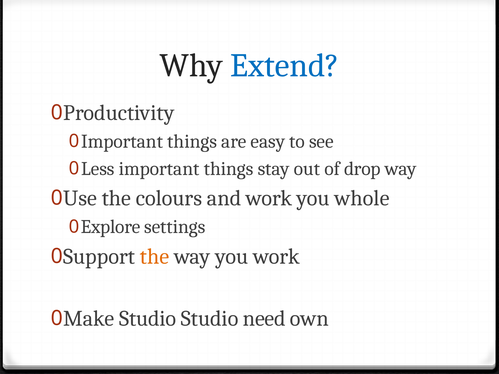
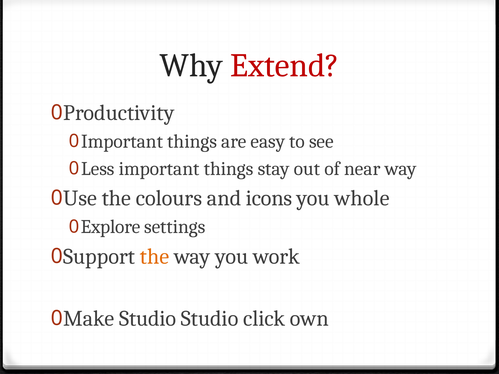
Extend colour: blue -> red
drop: drop -> near
and work: work -> icons
need: need -> click
